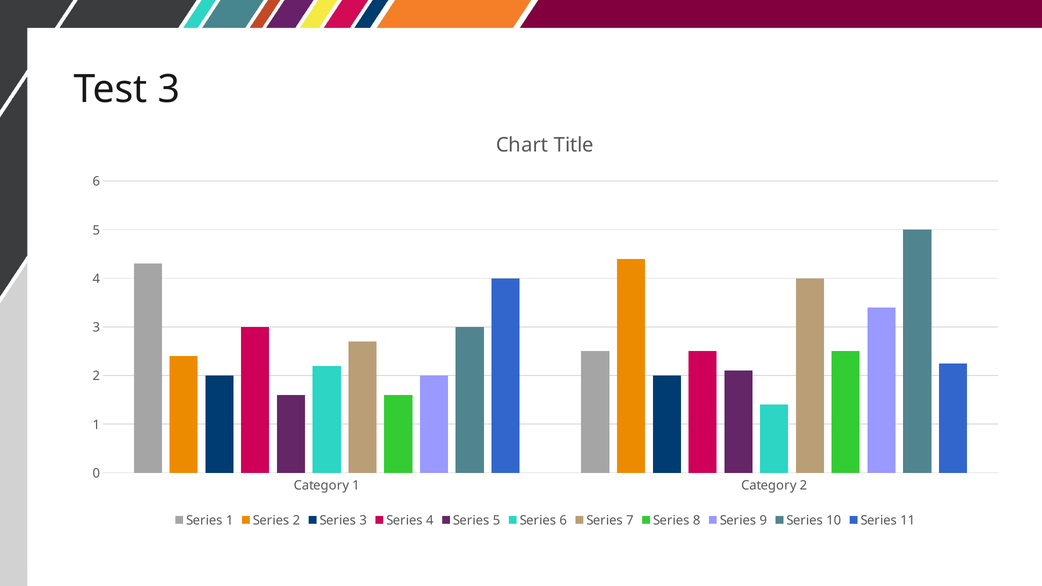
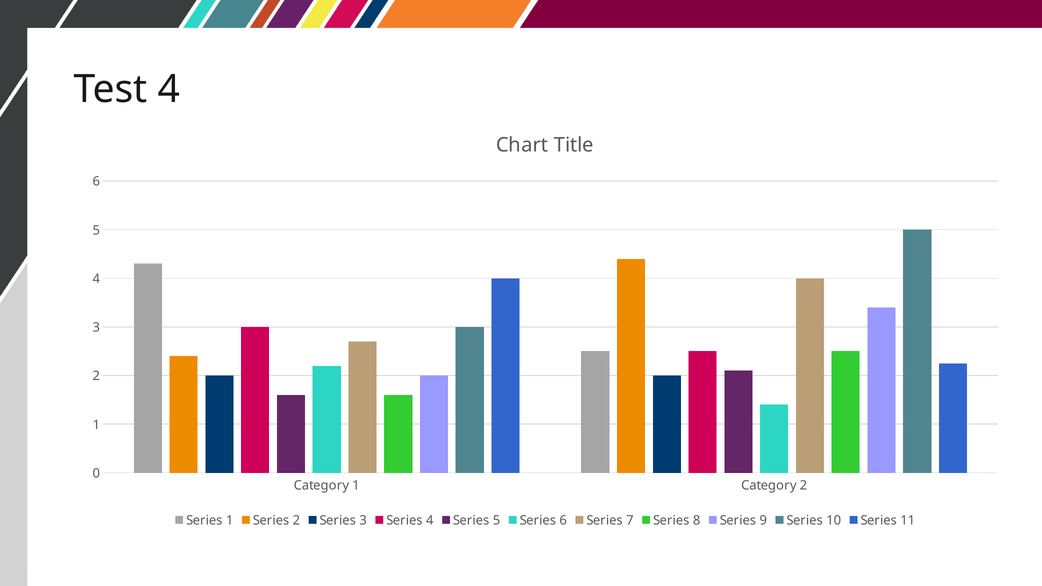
Test 3: 3 -> 4
